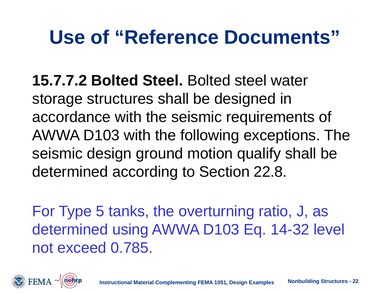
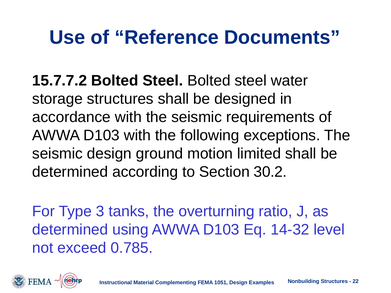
qualify: qualify -> limited
22.8: 22.8 -> 30.2
5: 5 -> 3
